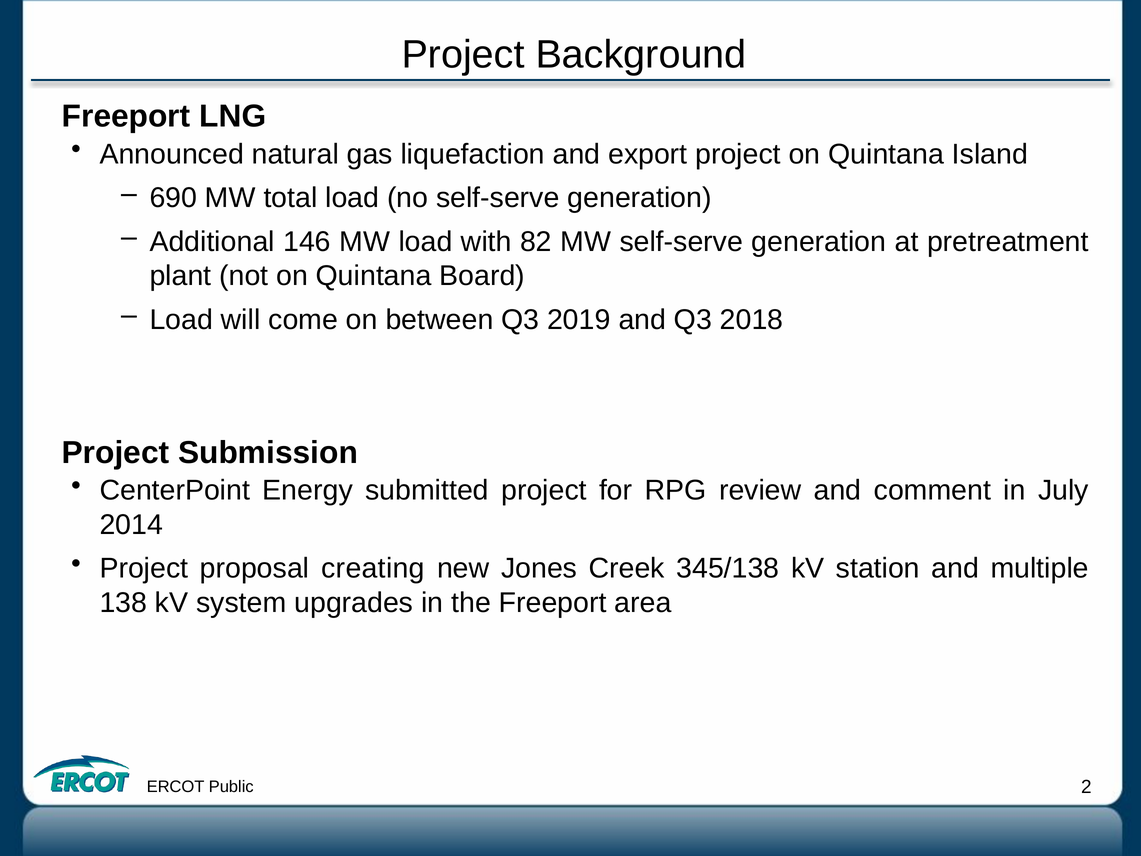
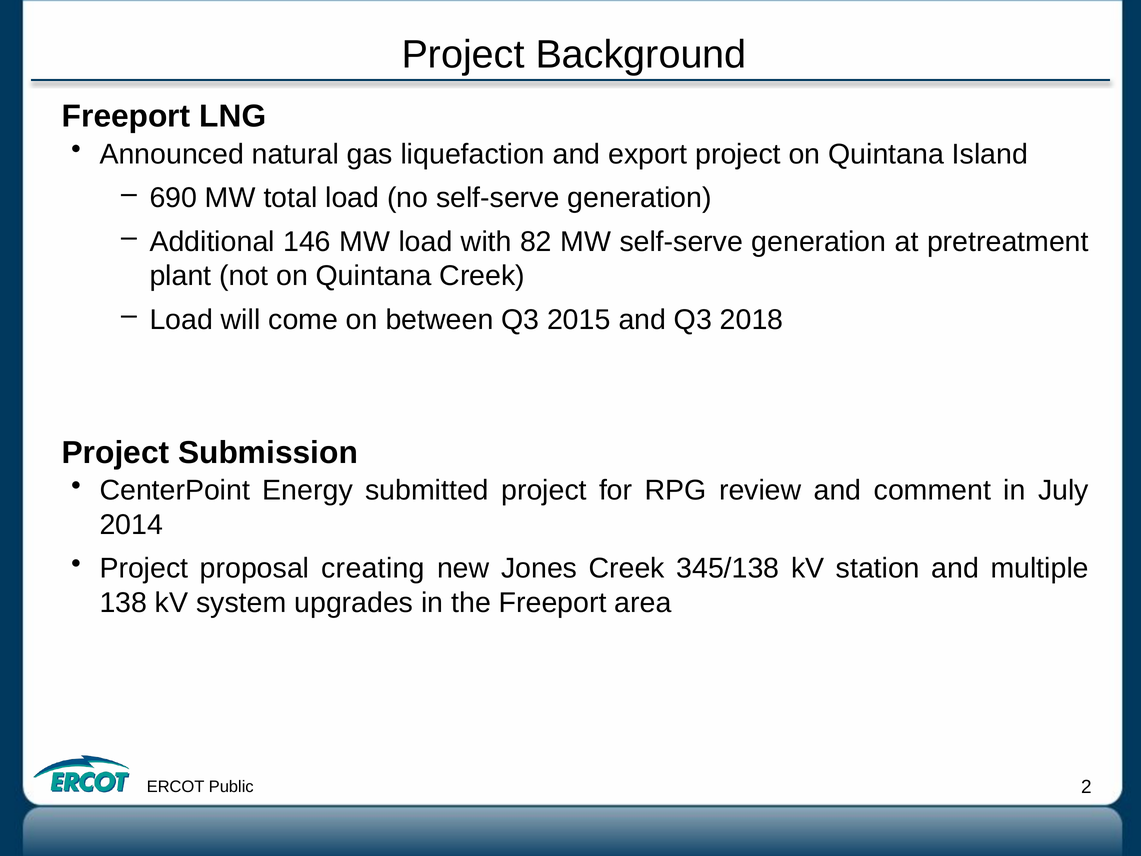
Quintana Board: Board -> Creek
2019: 2019 -> 2015
